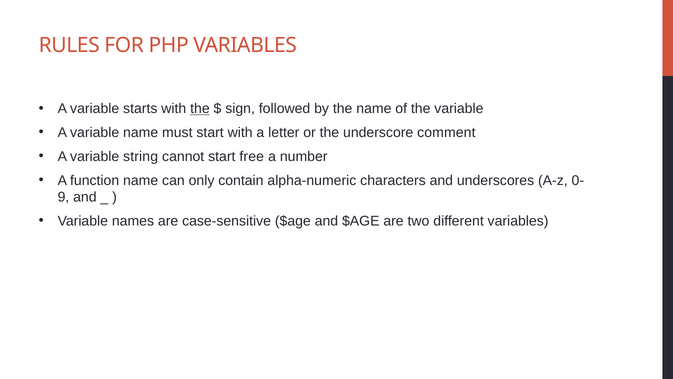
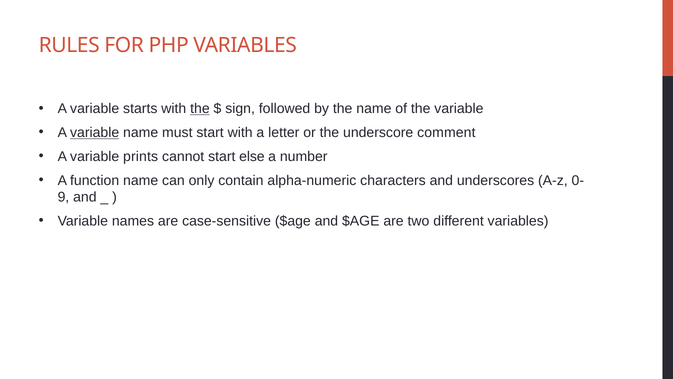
variable at (95, 133) underline: none -> present
string: string -> prints
free: free -> else
